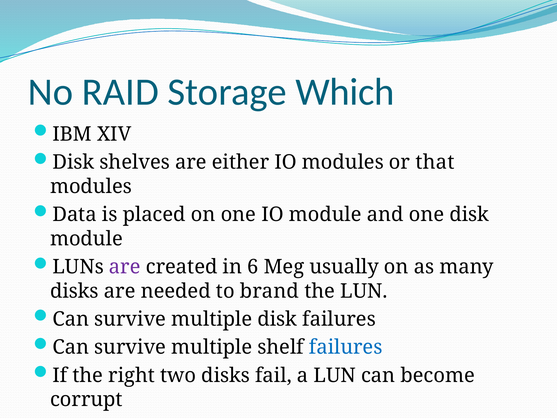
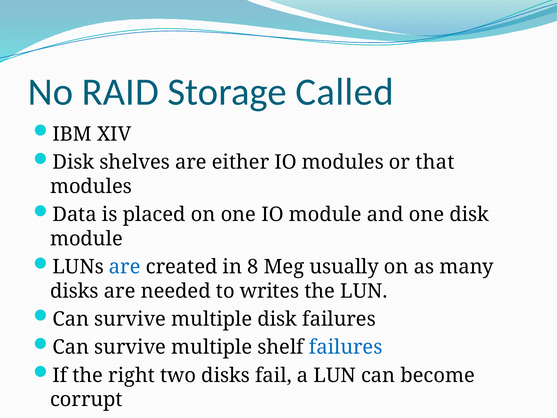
Which: Which -> Called
are at (125, 267) colour: purple -> blue
6: 6 -> 8
brand: brand -> writes
